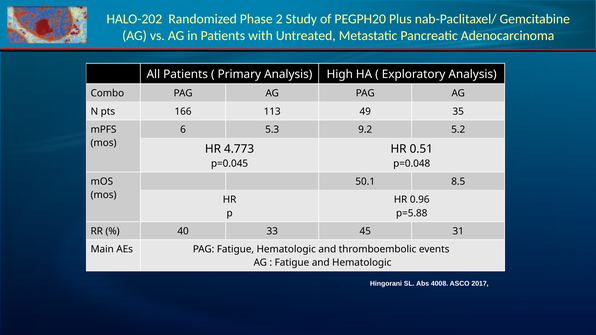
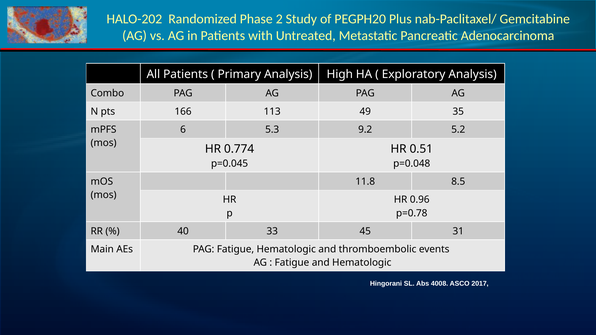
4.773: 4.773 -> 0.774
50.1: 50.1 -> 11.8
p=5.88: p=5.88 -> p=0.78
